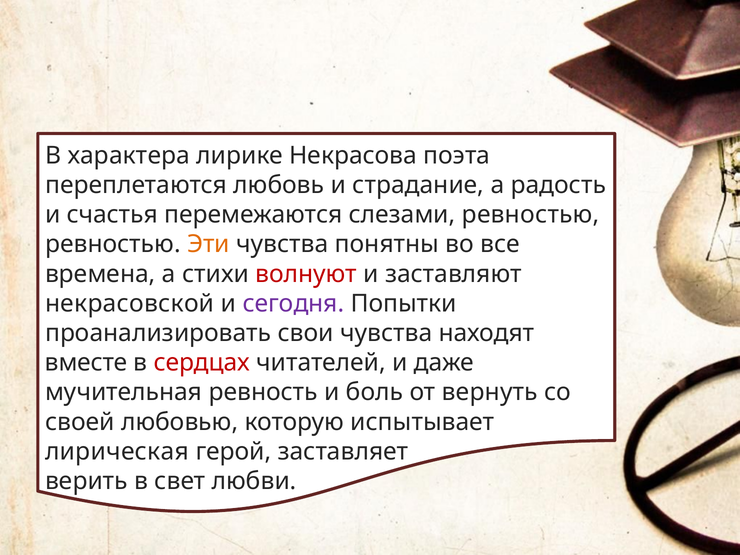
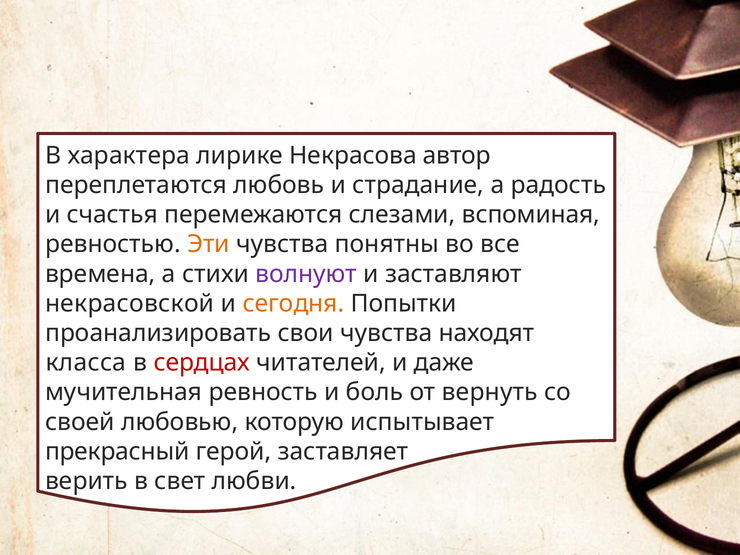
поэта: поэта -> автор
слезами ревностью: ревностью -> вспоминая
волнуют colour: red -> purple
сегодня colour: purple -> orange
вместе: вместе -> класса
лирическая: лирическая -> прекрасный
